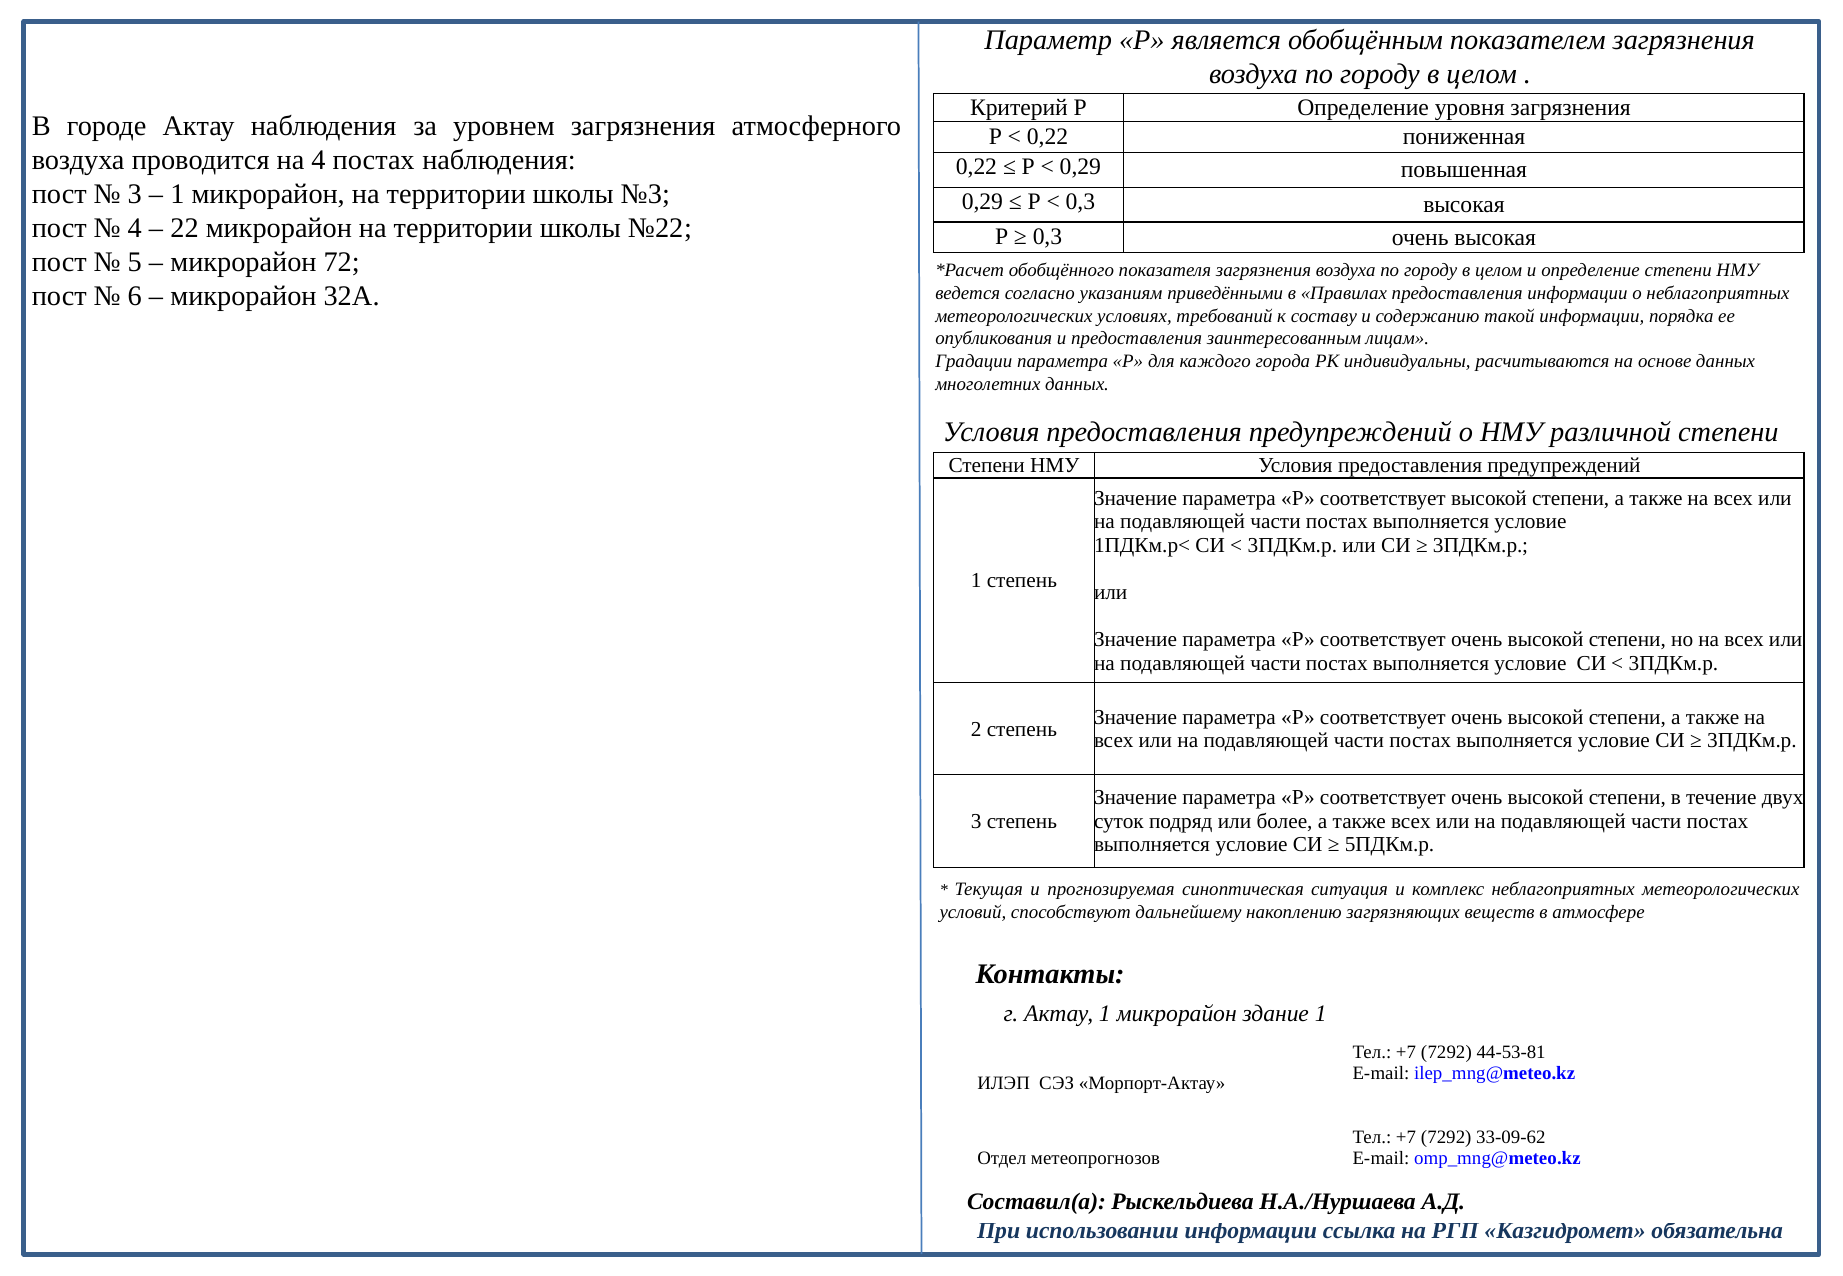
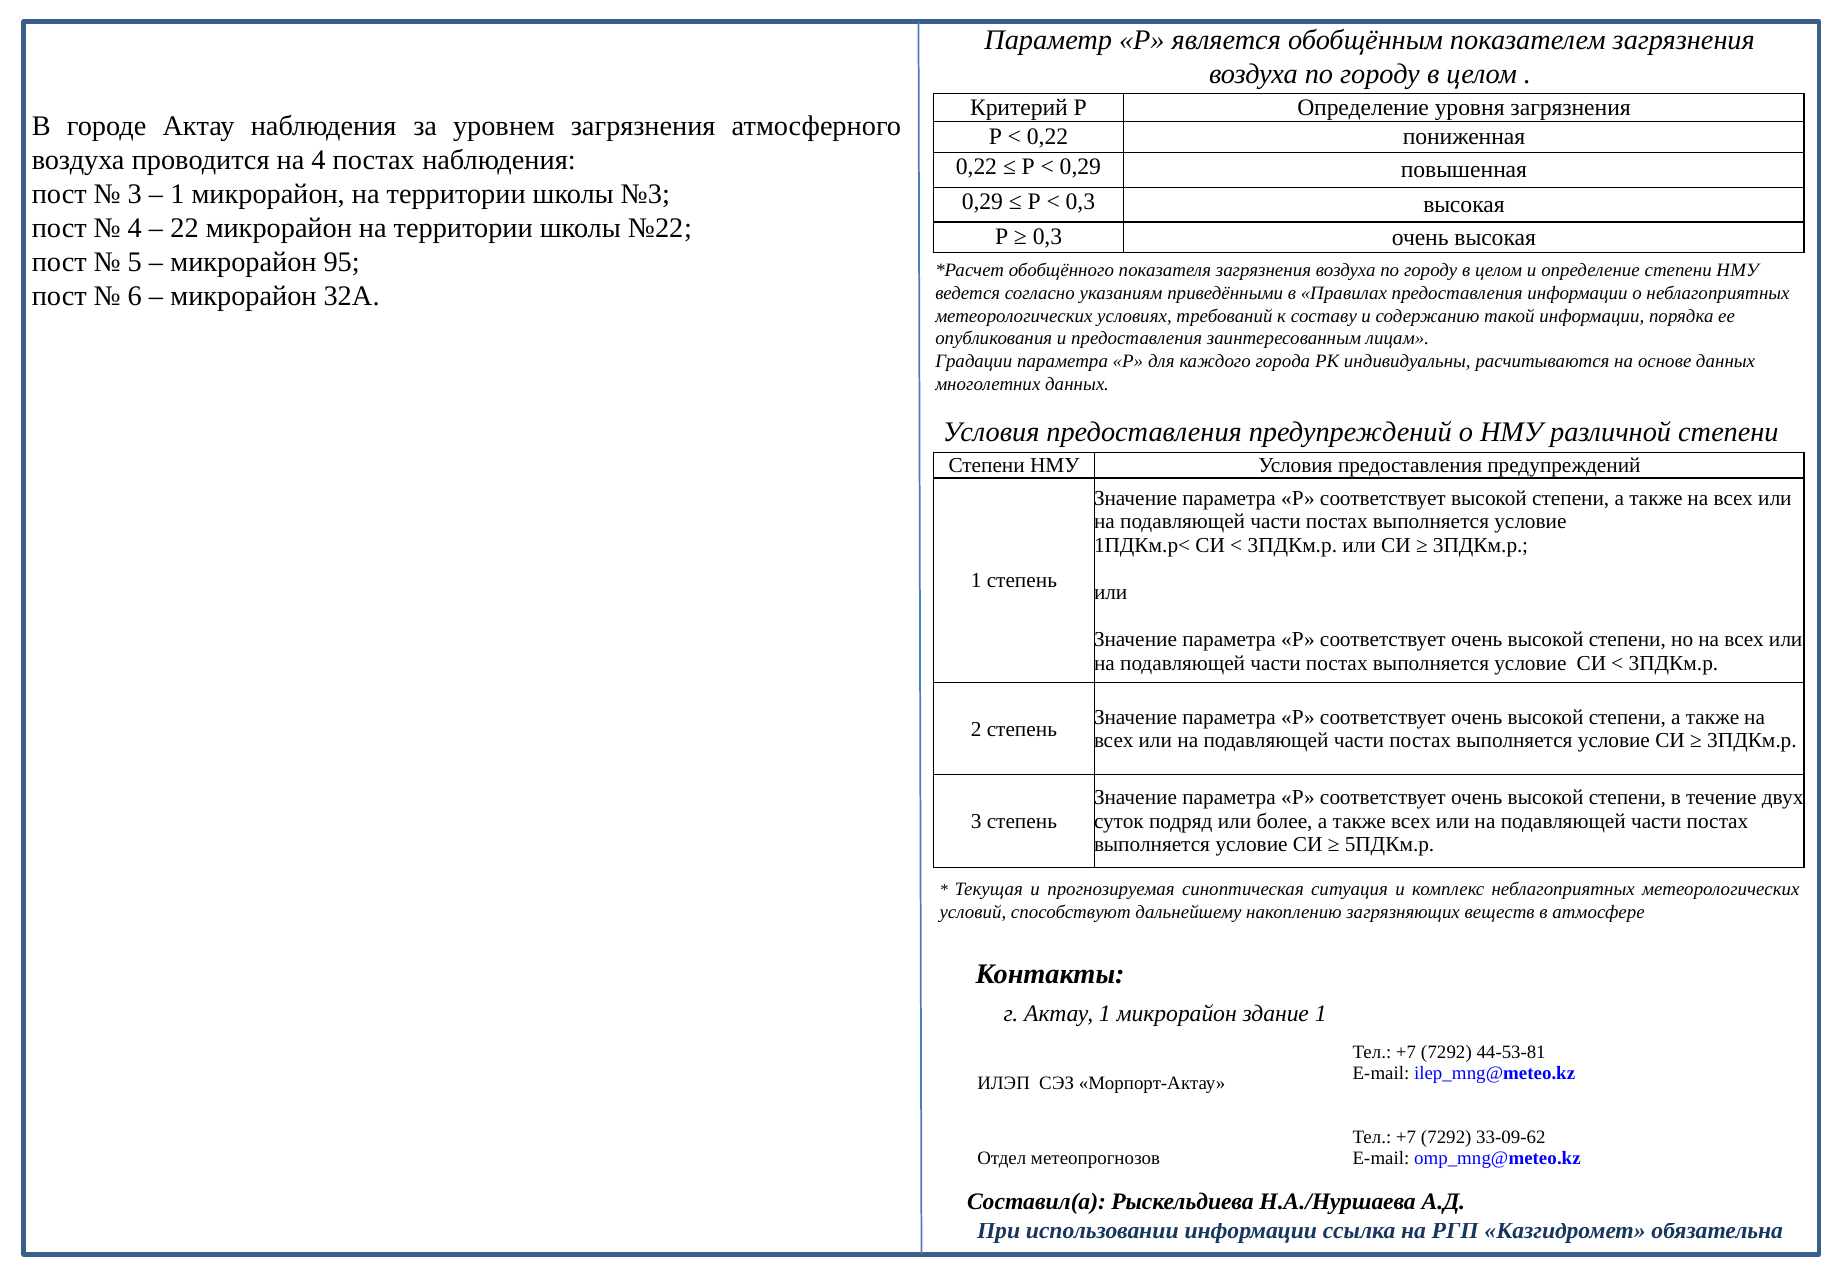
72: 72 -> 95
